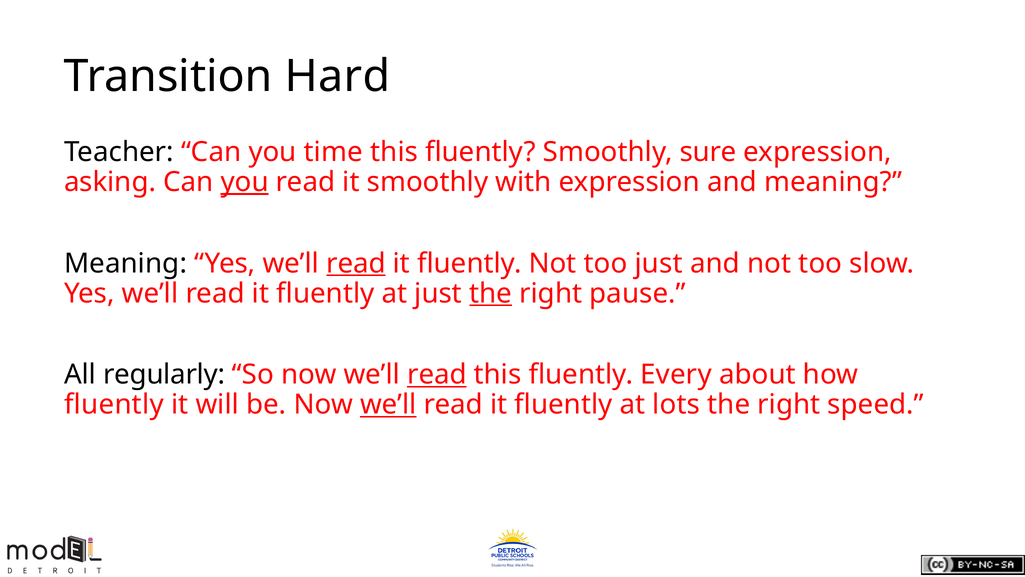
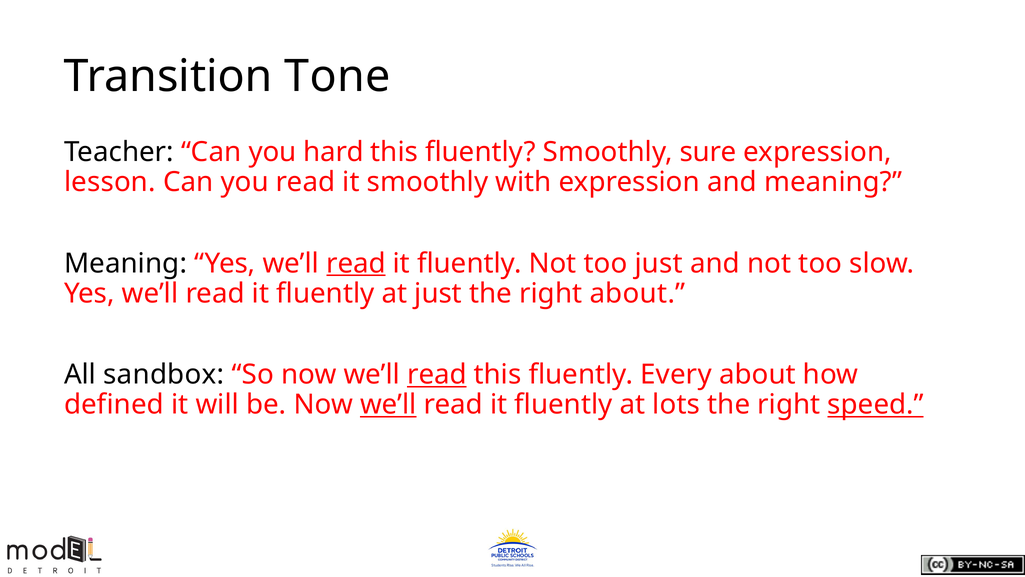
Hard: Hard -> Tone
time: time -> hard
asking: asking -> lesson
you at (245, 182) underline: present -> none
the at (491, 293) underline: present -> none
right pause: pause -> about
regularly: regularly -> sandbox
fluently at (114, 404): fluently -> defined
speed underline: none -> present
